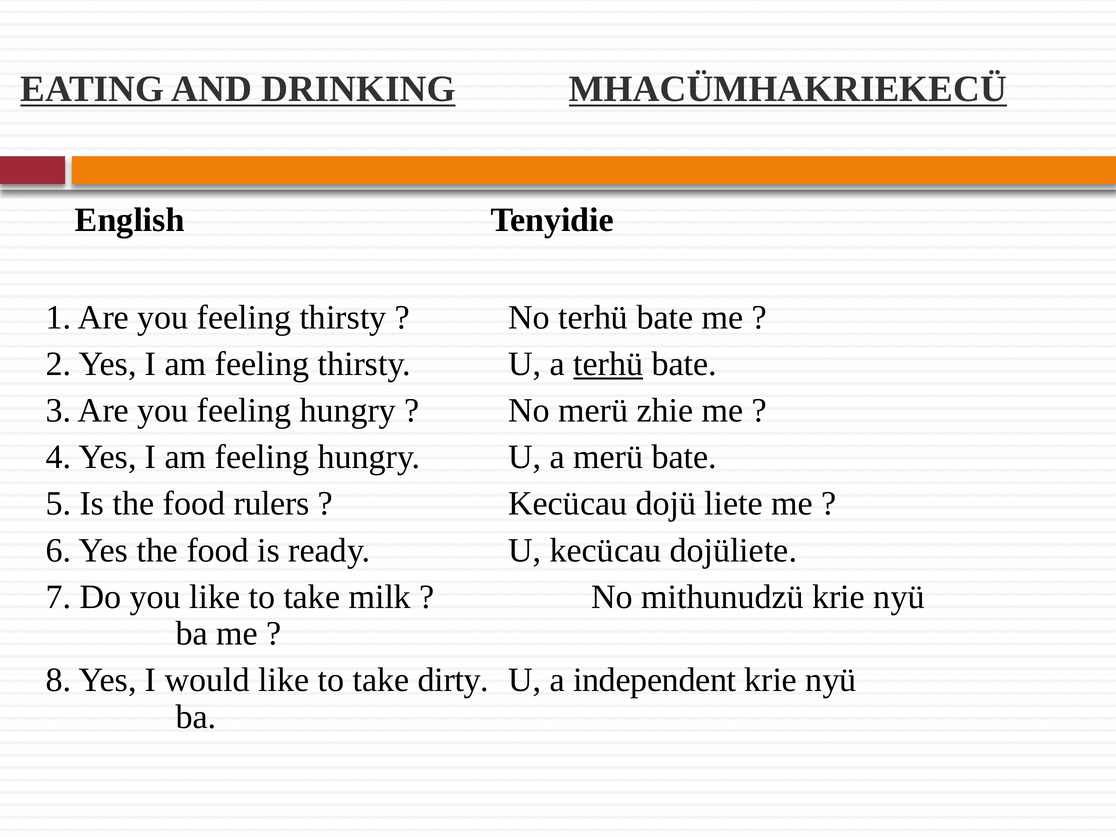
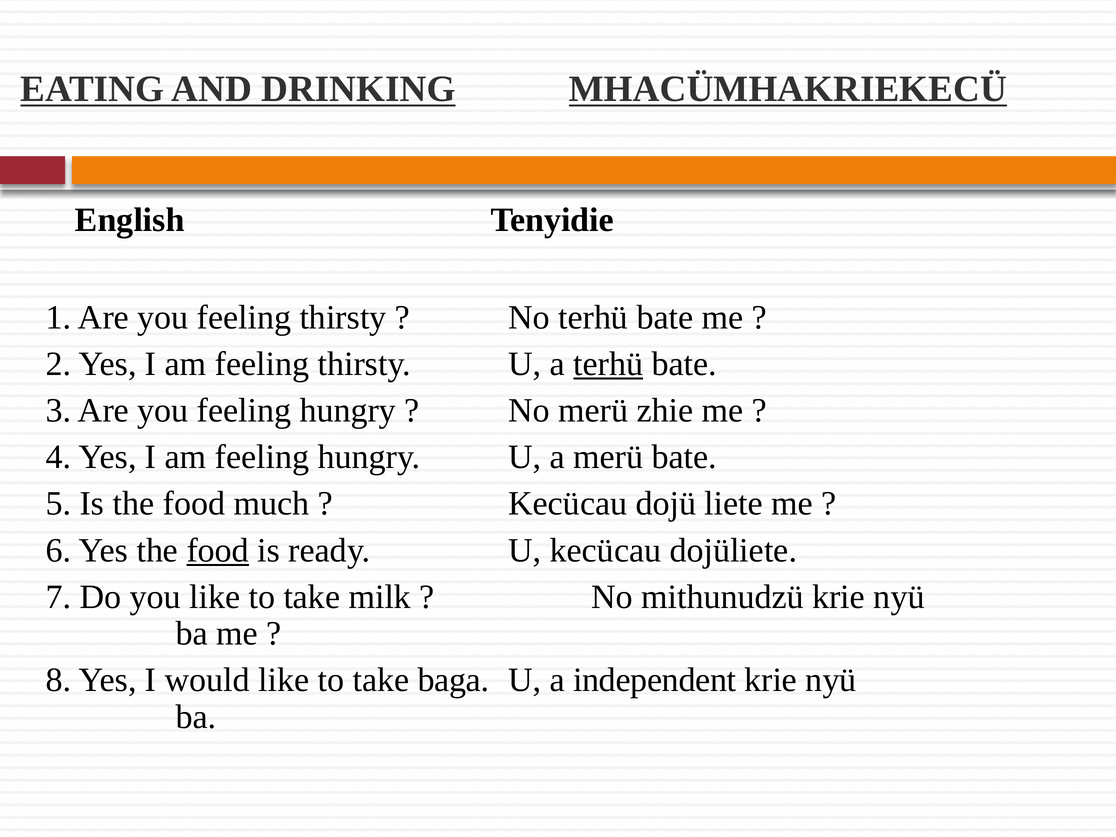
rulers: rulers -> much
food at (218, 550) underline: none -> present
dirty: dirty -> baga
